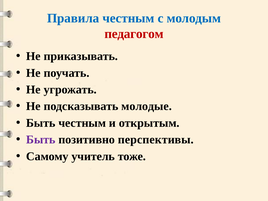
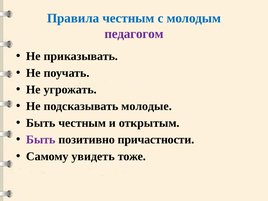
педагогом colour: red -> purple
перспективы: перспективы -> причастности
учитель: учитель -> увидеть
